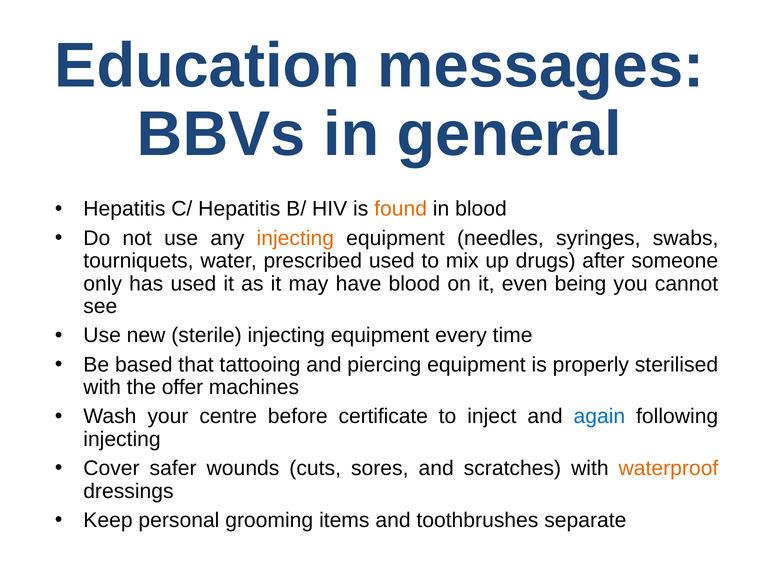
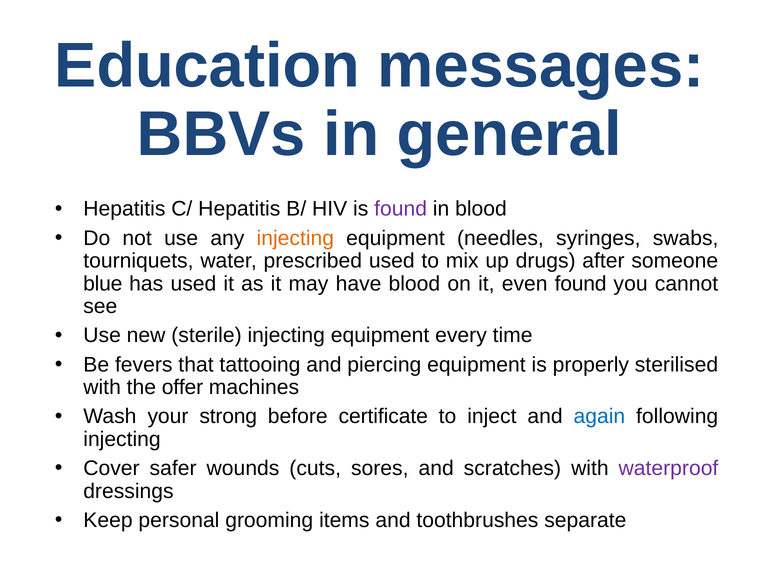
found at (401, 209) colour: orange -> purple
only: only -> blue
even being: being -> found
based: based -> fevers
centre: centre -> strong
waterproof colour: orange -> purple
